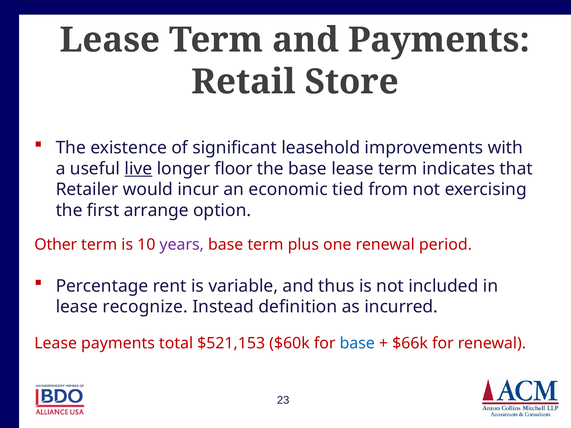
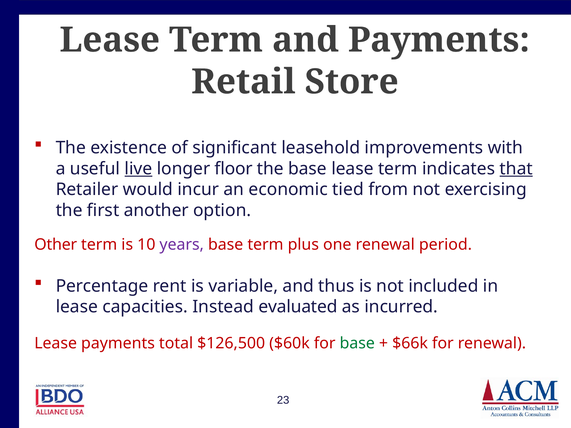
that underline: none -> present
arrange: arrange -> another
recognize: recognize -> capacities
definition: definition -> evaluated
$521,153: $521,153 -> $126,500
base at (357, 343) colour: blue -> green
